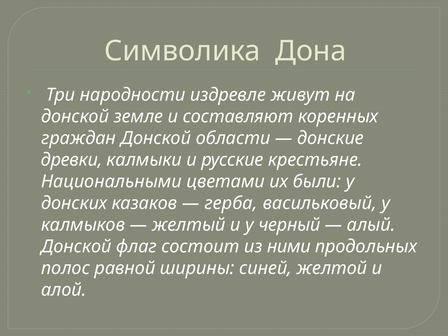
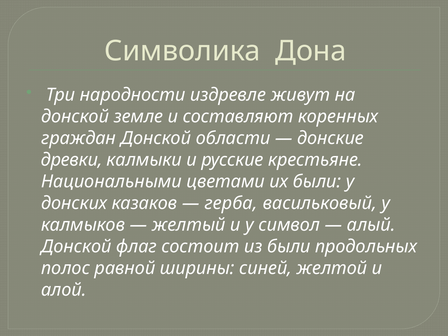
черный: черный -> символ
из ними: ними -> были
